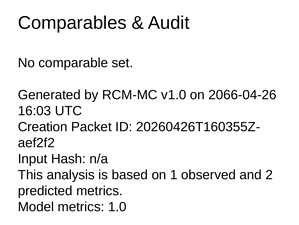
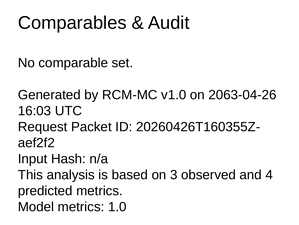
2066-04-26: 2066-04-26 -> 2063-04-26
Creation: Creation -> Request
1: 1 -> 3
2: 2 -> 4
